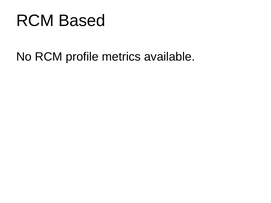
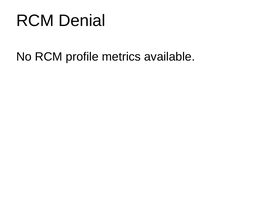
Based: Based -> Denial
